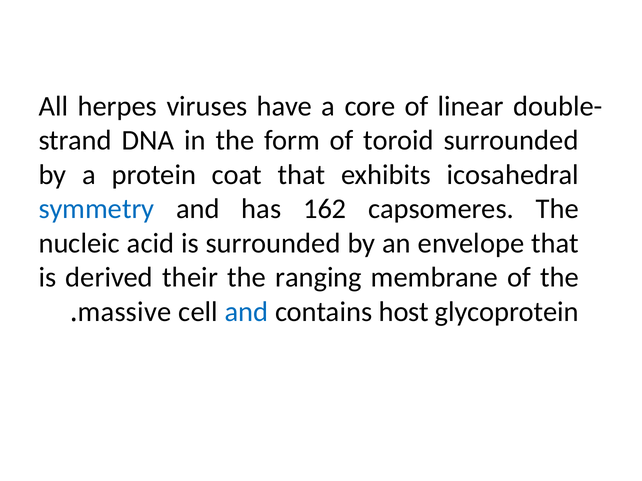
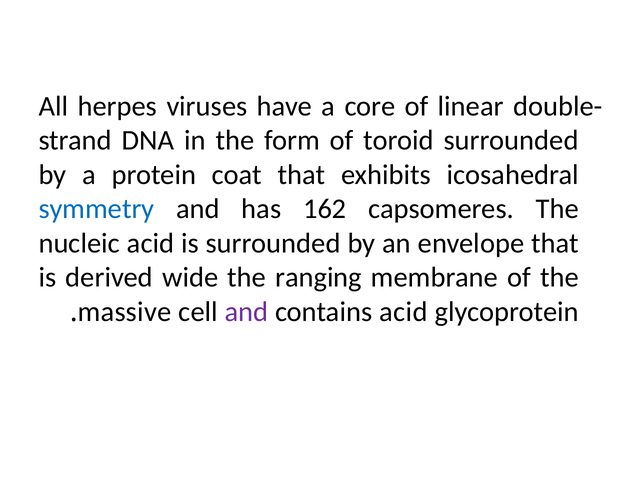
their: their -> wide
and at (246, 312) colour: blue -> purple
contains host: host -> acid
